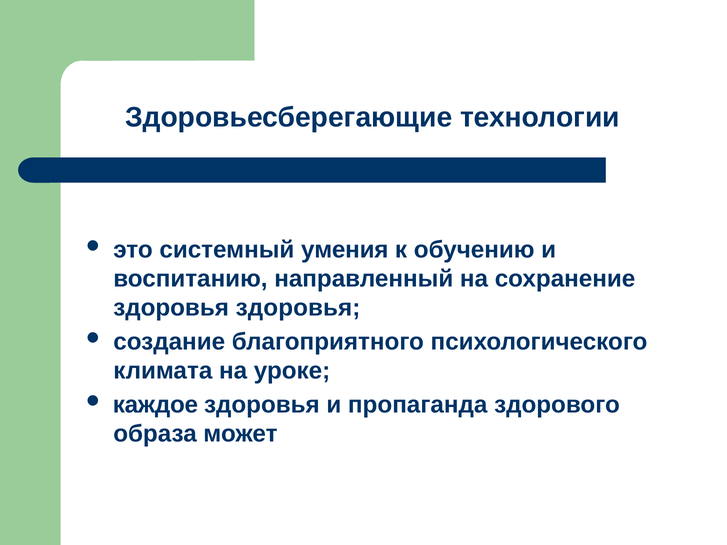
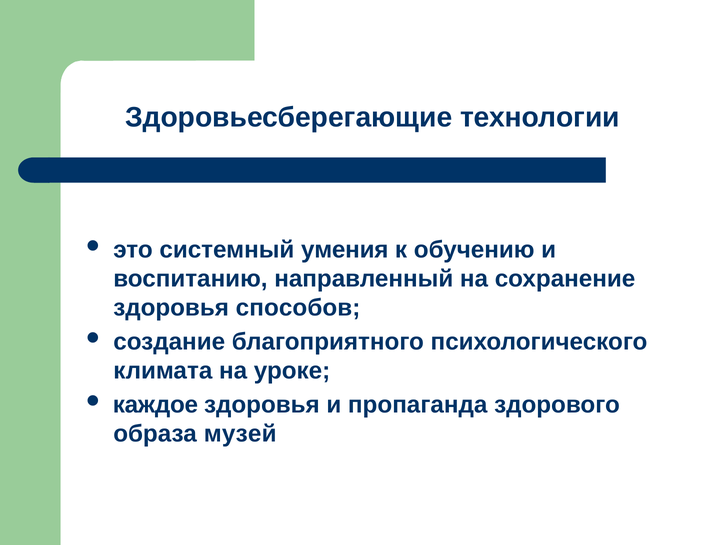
здоровья здоровья: здоровья -> способов
может: может -> музей
